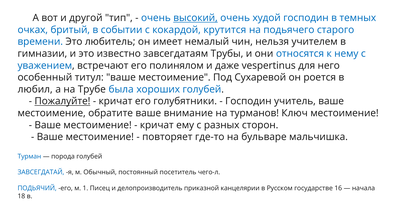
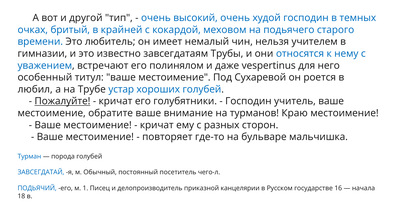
высокий underline: present -> none
событии: событии -> крайней
крутится: крутится -> меховом
была: была -> устар
Ключ: Ключ -> Краю
